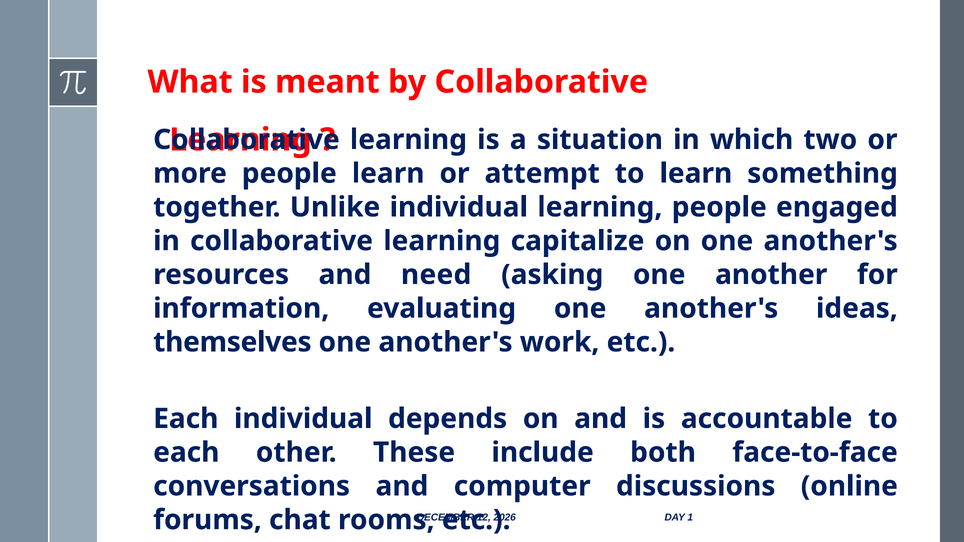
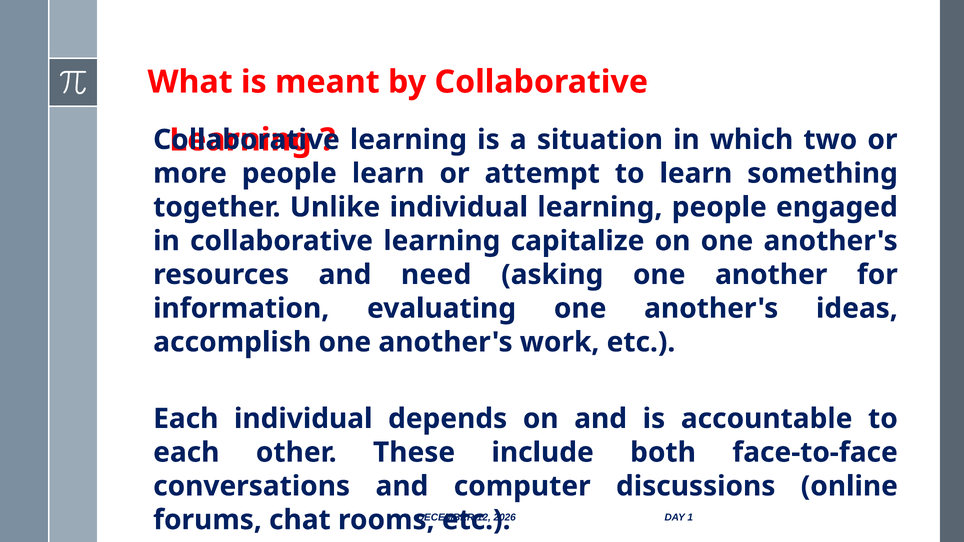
themselves: themselves -> accomplish
